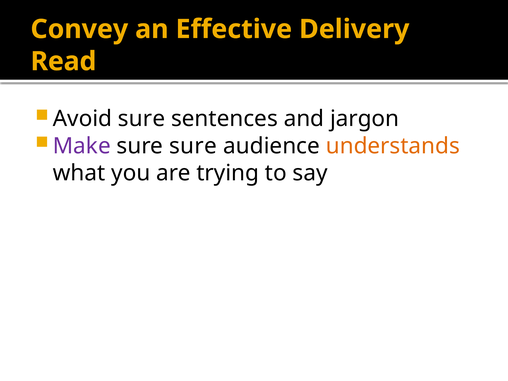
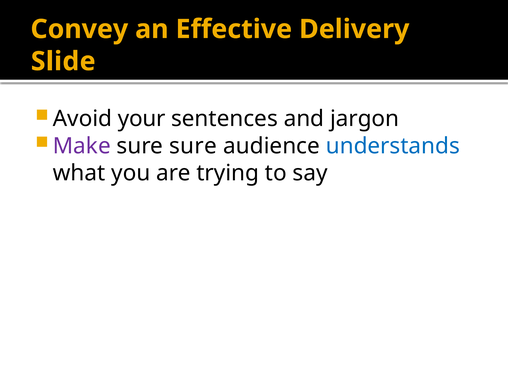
Read: Read -> Slide
Avoid sure: sure -> your
understands colour: orange -> blue
